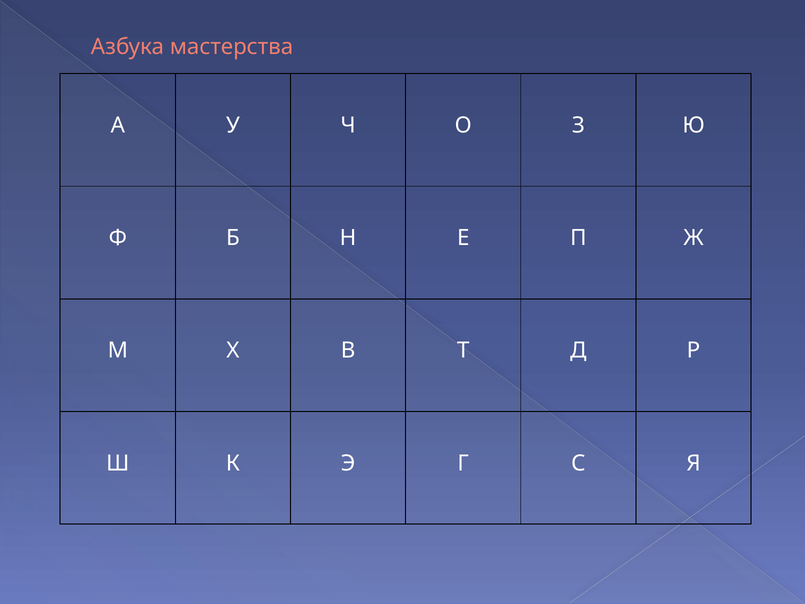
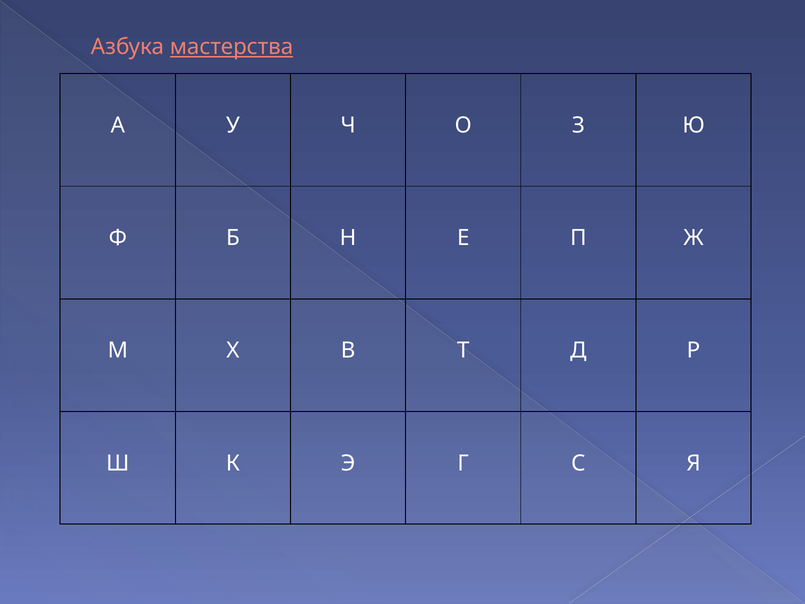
мастерства underline: none -> present
